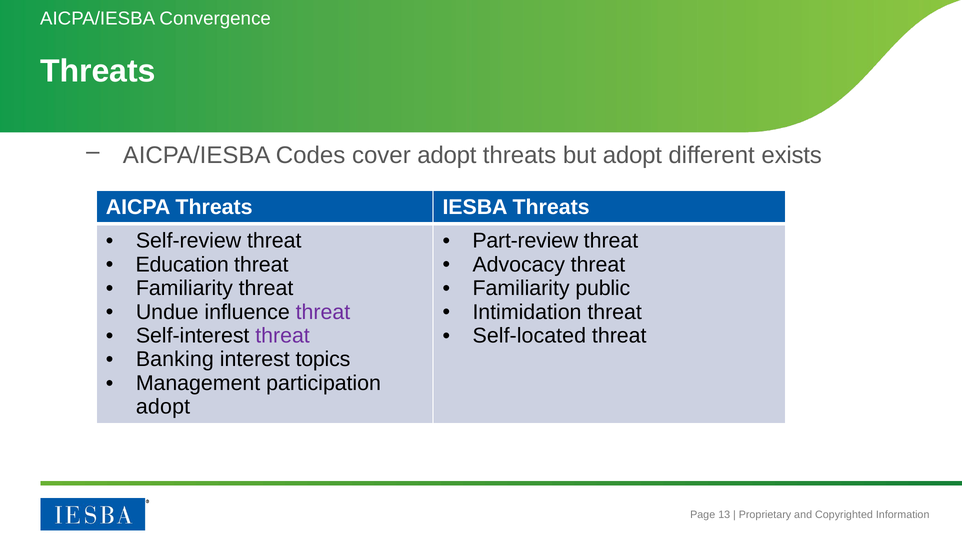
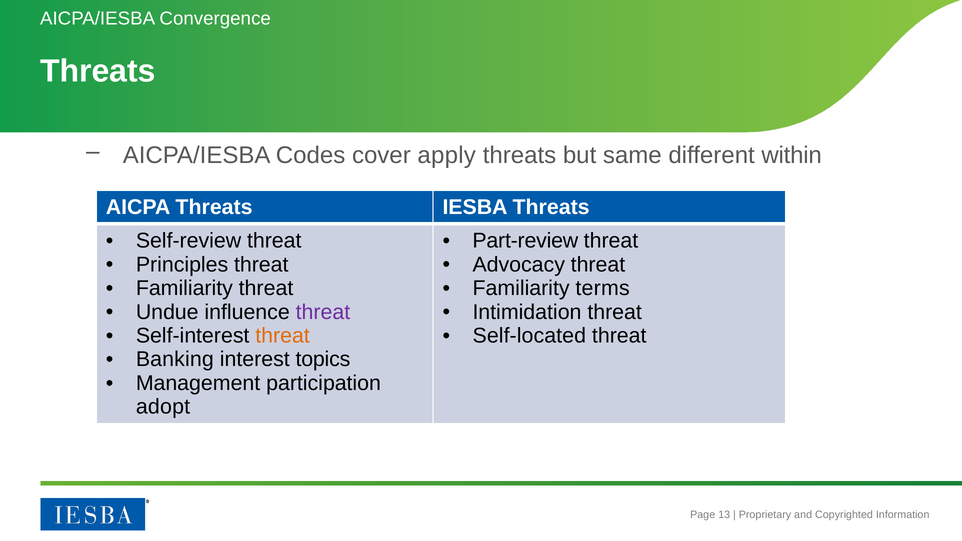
cover adopt: adopt -> apply
but adopt: adopt -> same
exists: exists -> within
Education: Education -> Principles
public: public -> terms
threat at (283, 336) colour: purple -> orange
